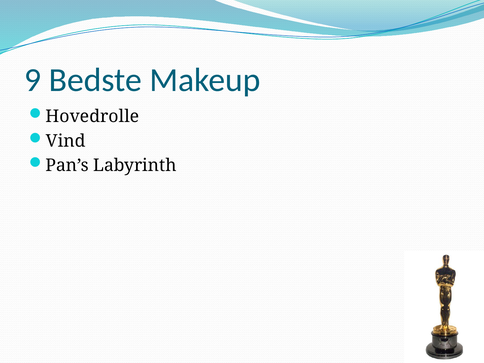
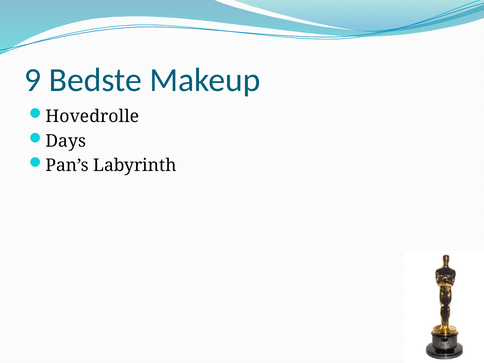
Vind: Vind -> Days
